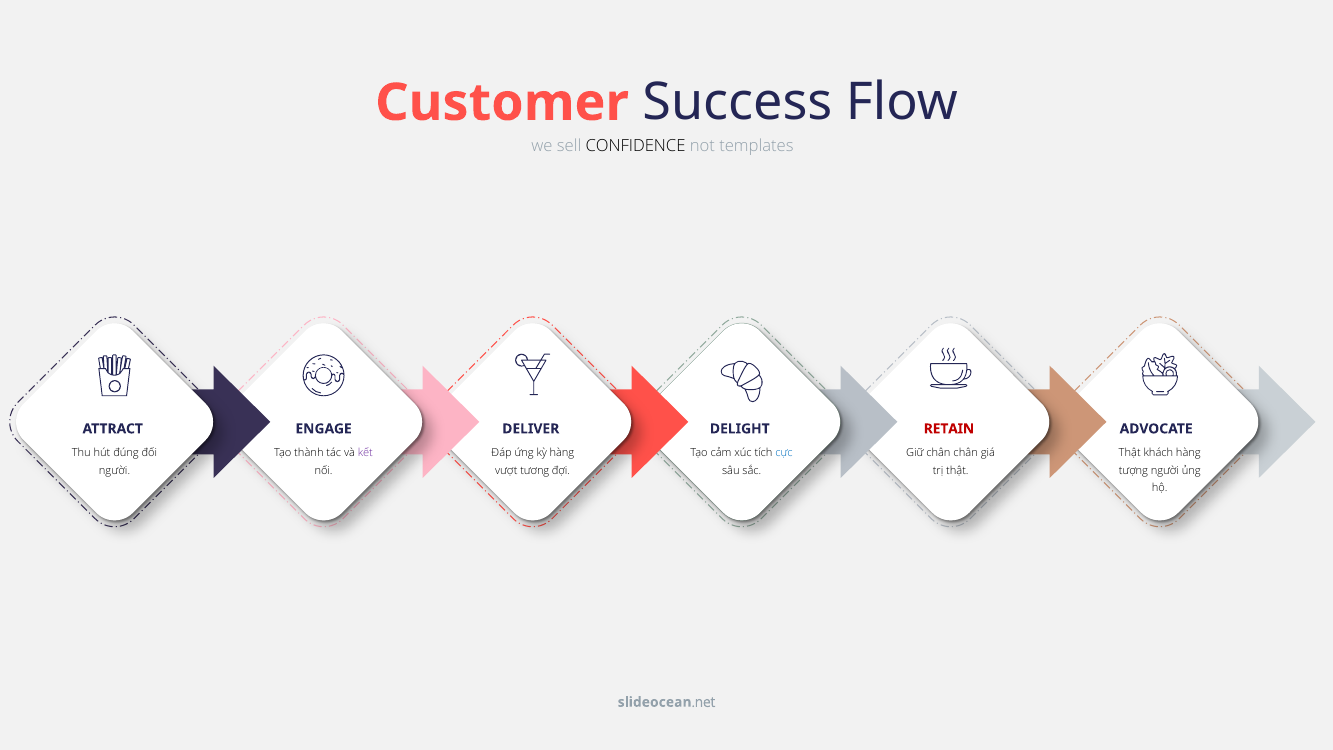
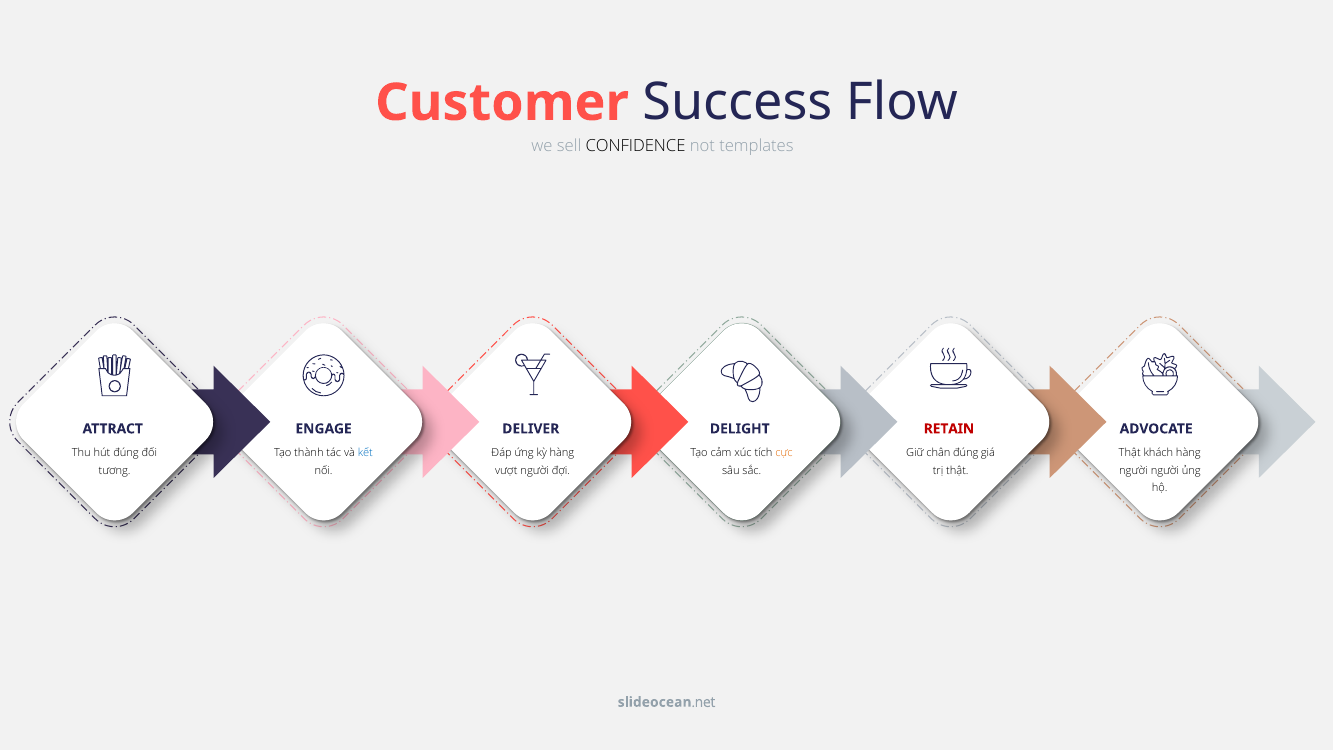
kết colour: purple -> blue
cực colour: blue -> orange
chân chân: chân -> đúng
người at (114, 471): người -> tương
vượt tương: tương -> người
tượng at (1133, 471): tượng -> người
